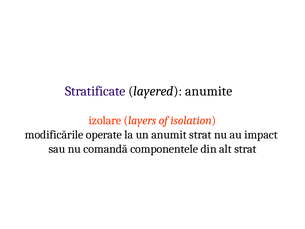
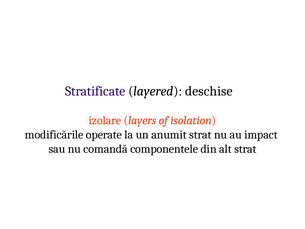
anumite: anumite -> deschise
